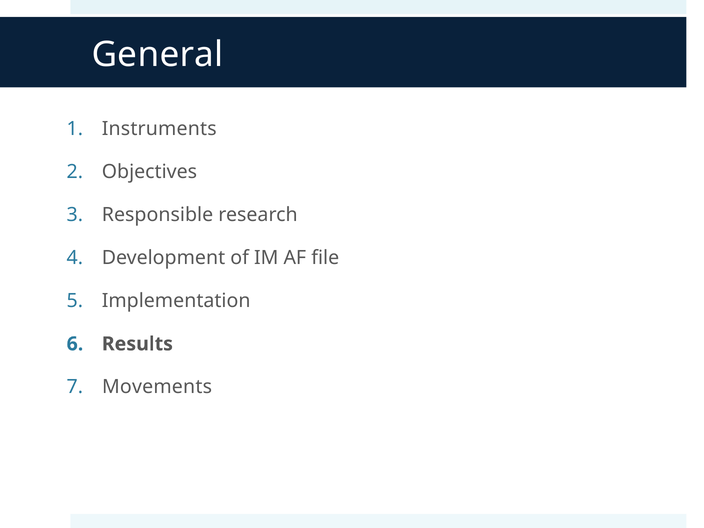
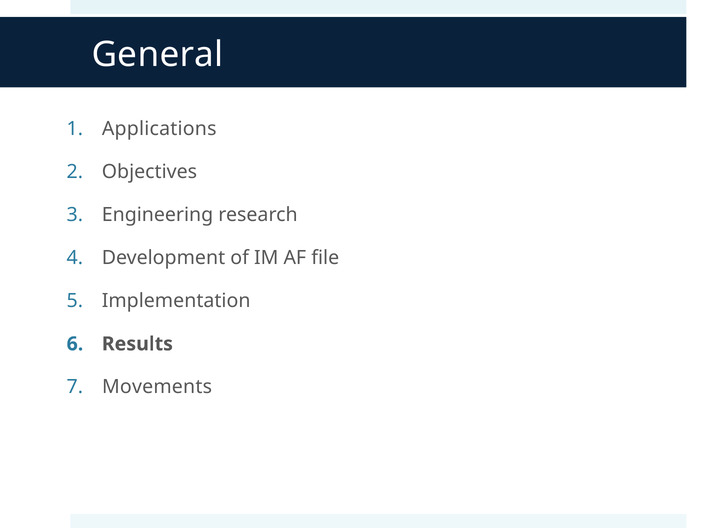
Instruments: Instruments -> Applications
Responsible: Responsible -> Engineering
